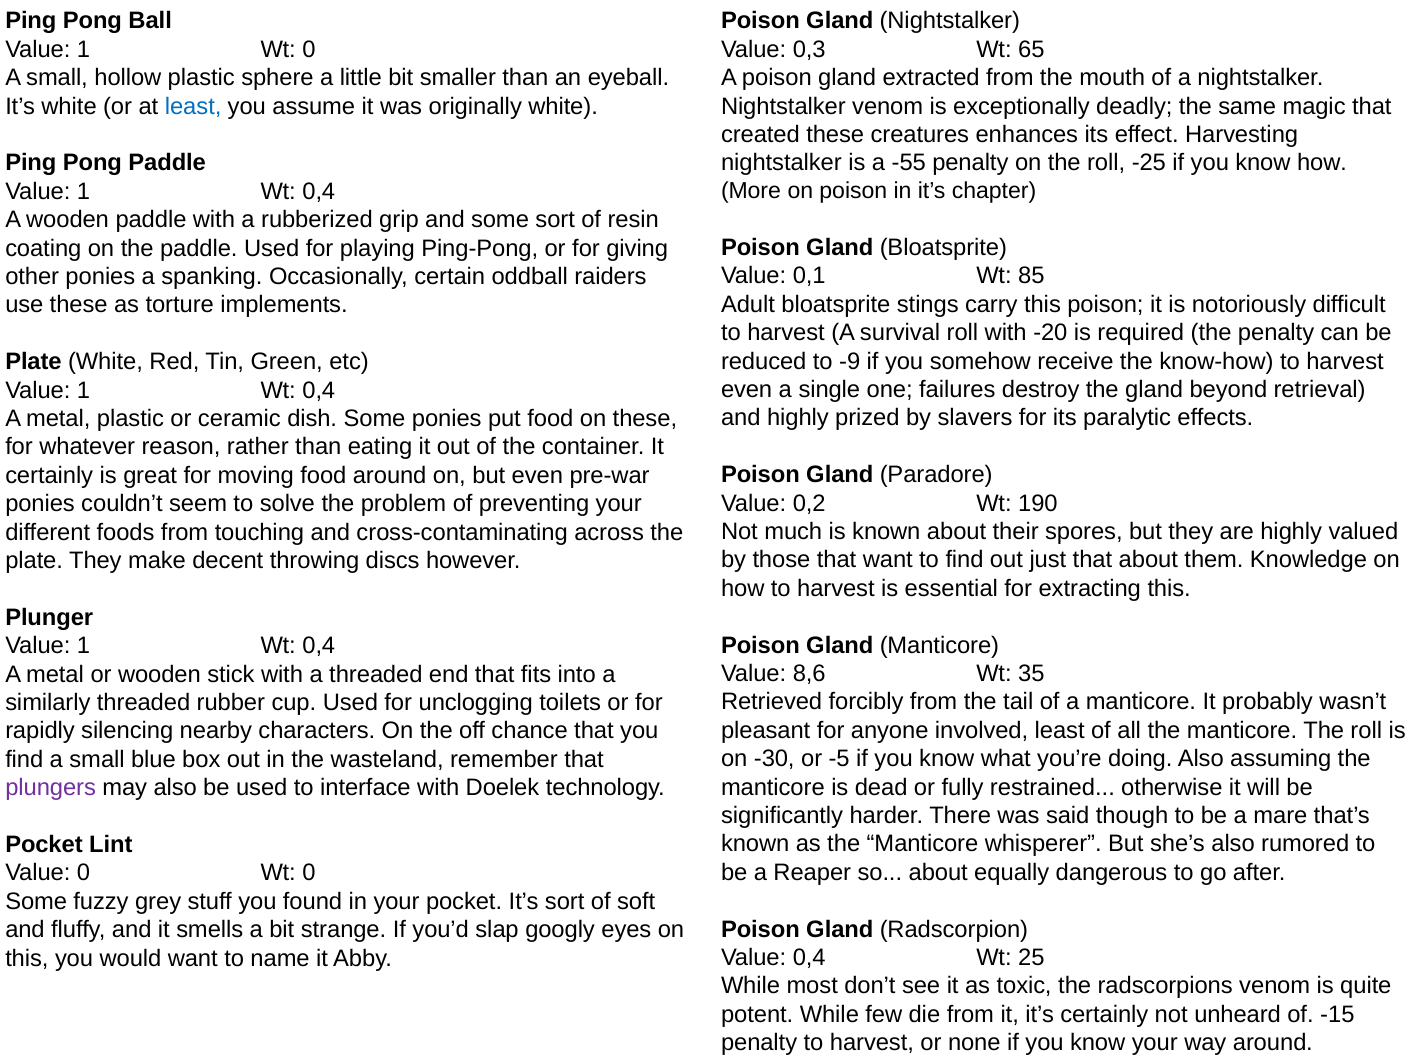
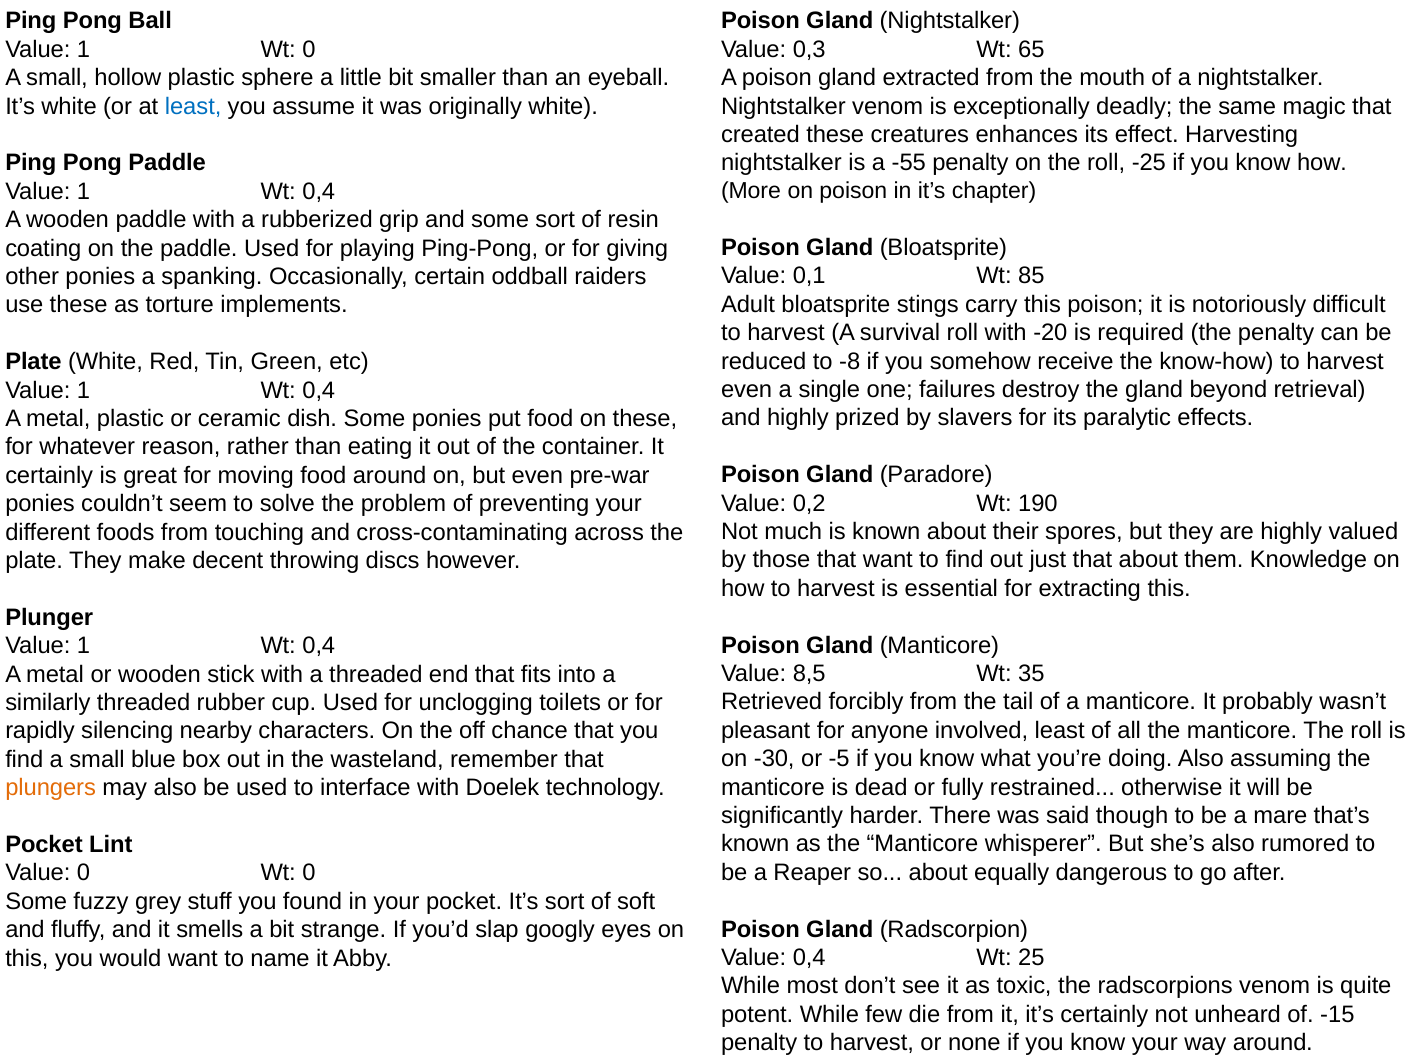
-9: -9 -> -8
8,6: 8,6 -> 8,5
plungers colour: purple -> orange
